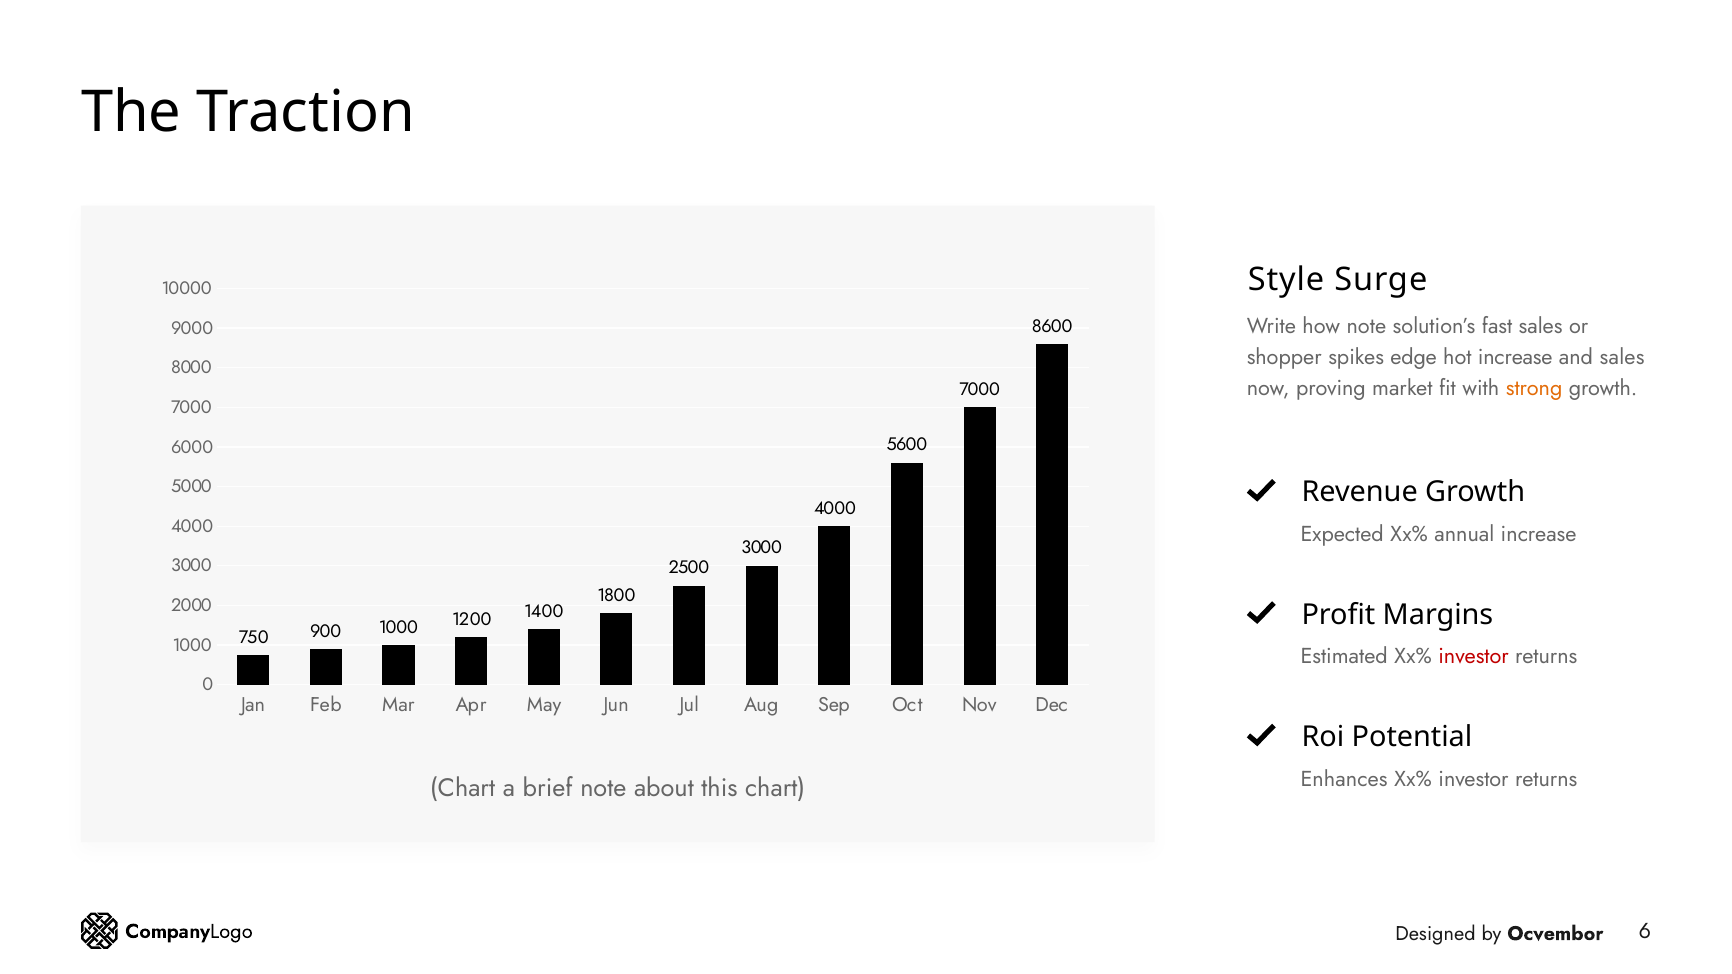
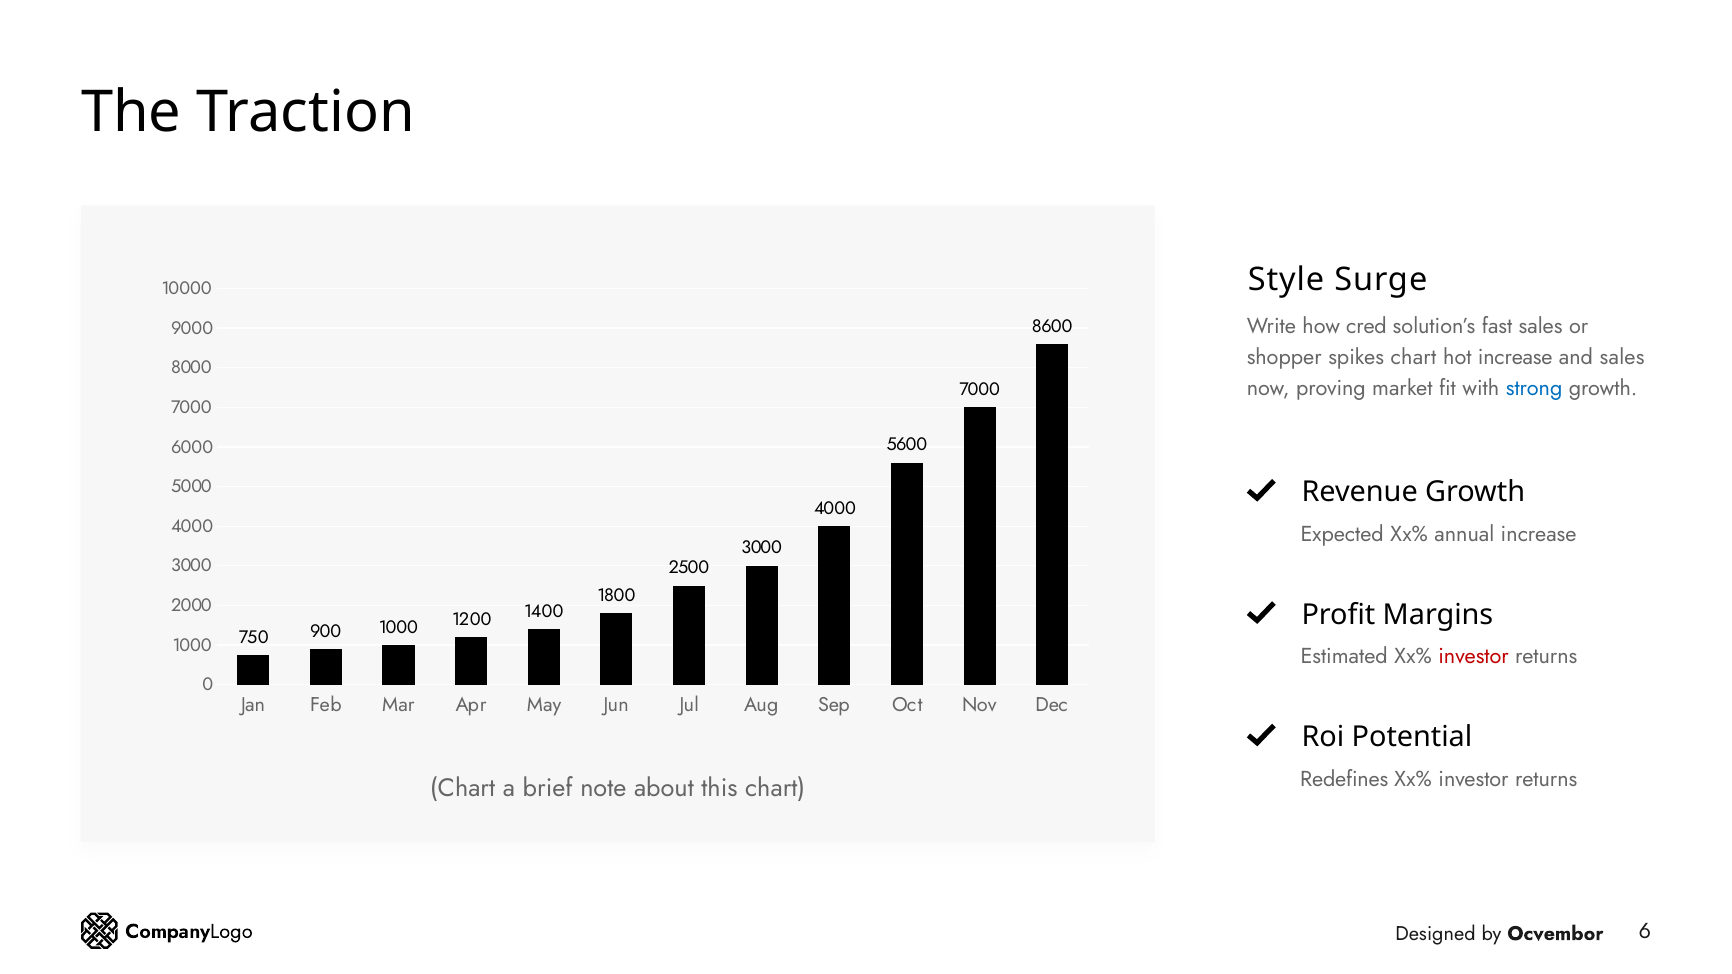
how note: note -> cred
spikes edge: edge -> chart
strong colour: orange -> blue
Enhances: Enhances -> Redefines
